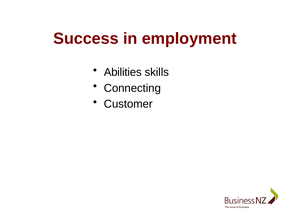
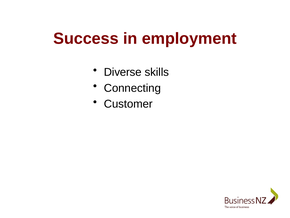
Abilities: Abilities -> Diverse
